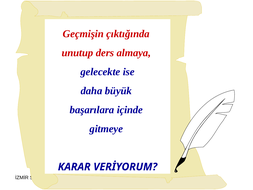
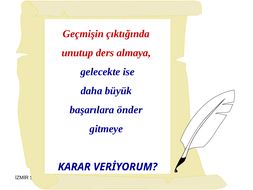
içinde: içinde -> önder
